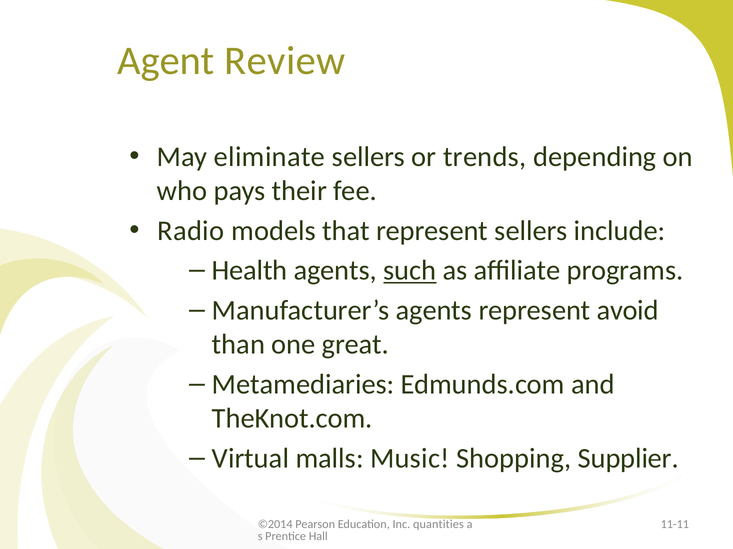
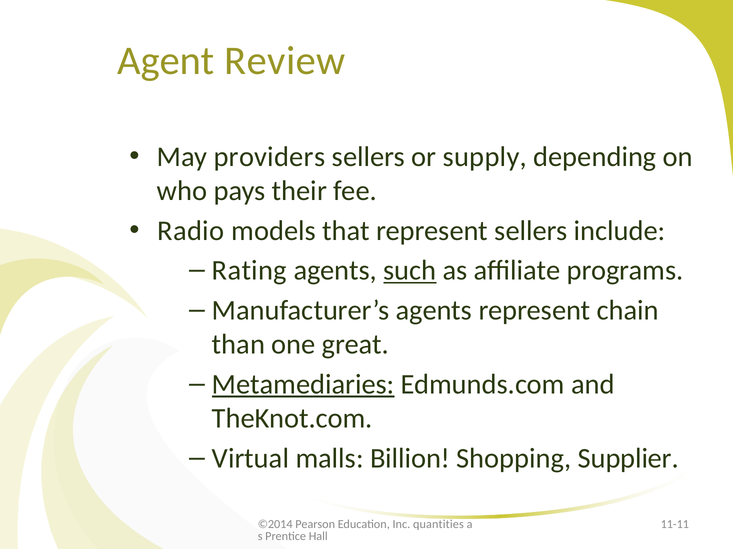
eliminate: eliminate -> providers
trends: trends -> supply
Health: Health -> Rating
avoid: avoid -> chain
Metamediaries underline: none -> present
Music: Music -> Billion
